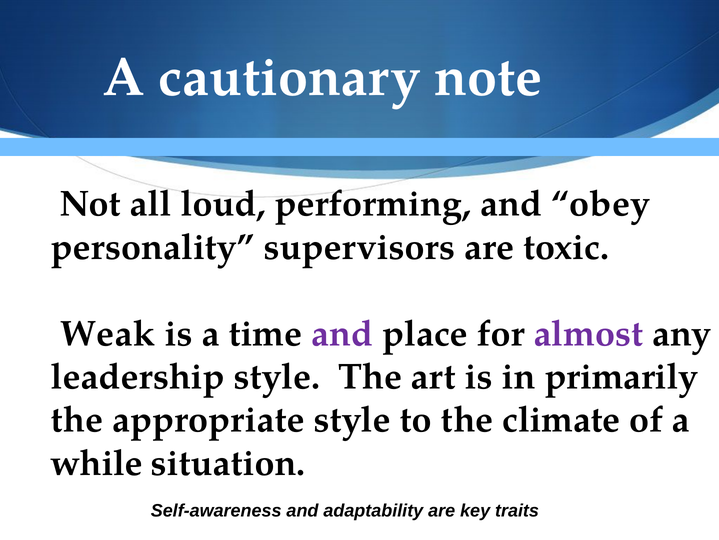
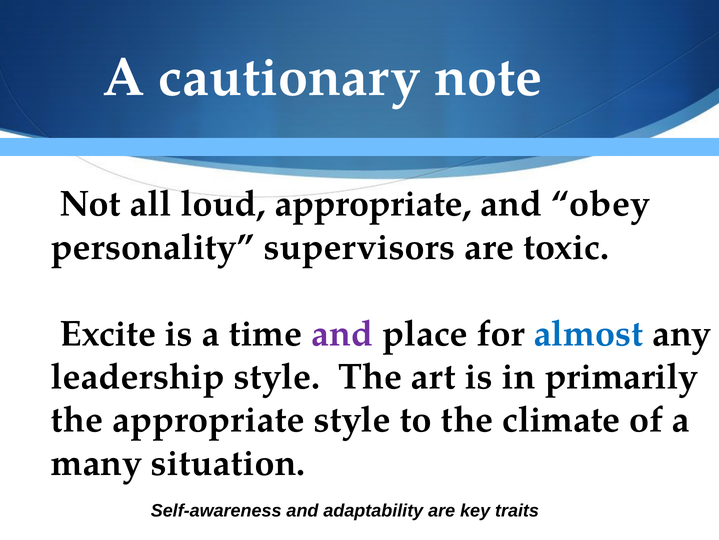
loud performing: performing -> appropriate
Weak: Weak -> Excite
almost colour: purple -> blue
while: while -> many
